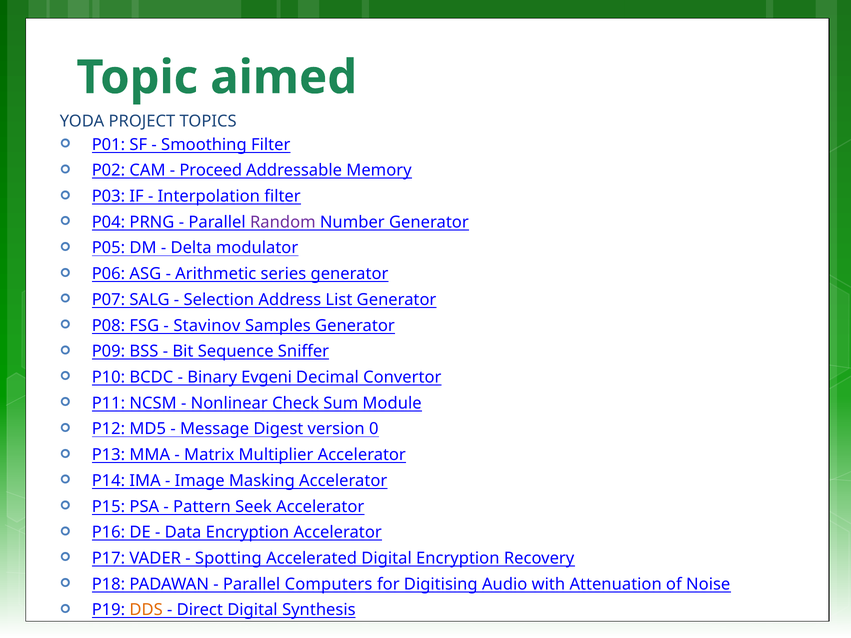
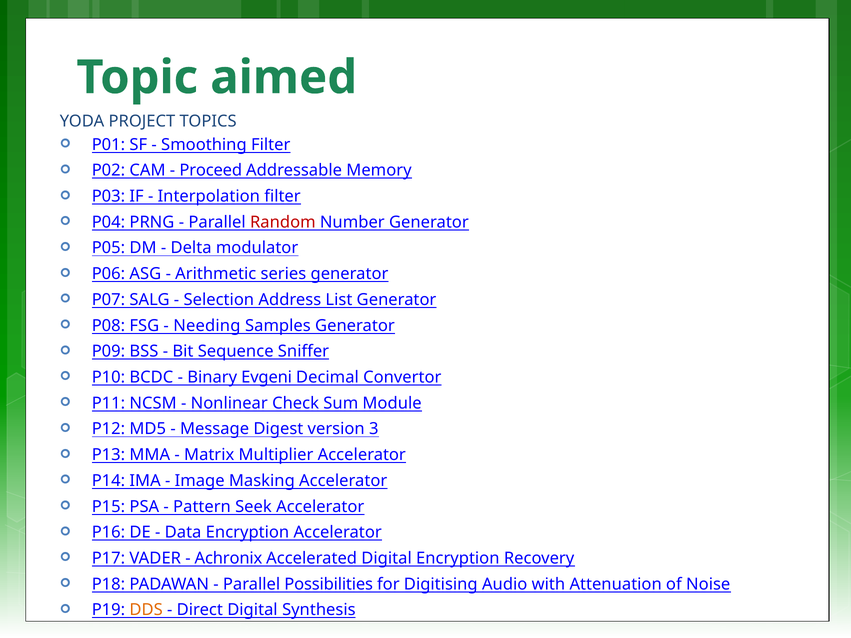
Random colour: purple -> red
Stavinov: Stavinov -> Needing
0: 0 -> 3
Spotting: Spotting -> Achronix
Computers: Computers -> Possibilities
